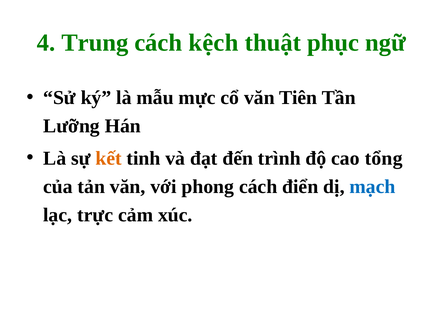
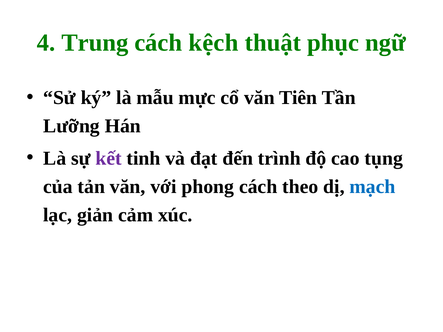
kết colour: orange -> purple
tổng: tổng -> tụng
điển: điển -> theo
trực: trực -> giản
